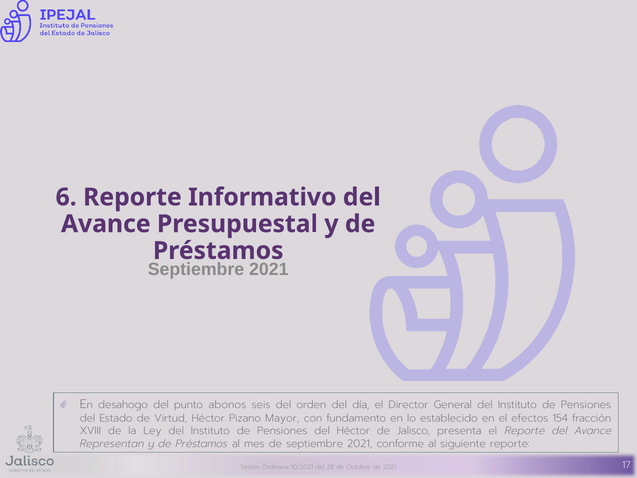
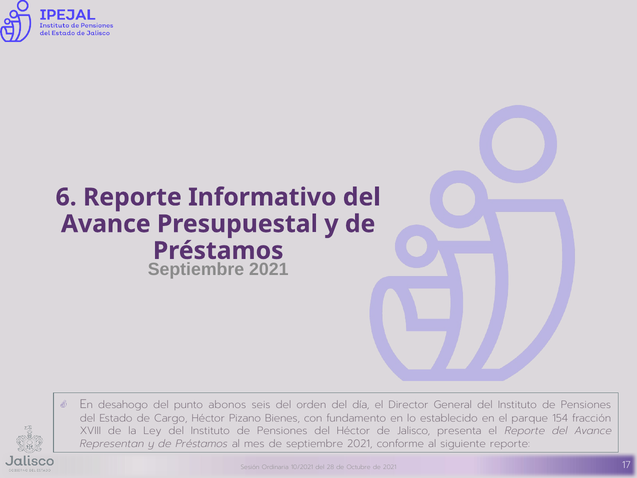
Virtud: Virtud -> Cargo
Mayor: Mayor -> Bienes
efectos: efectos -> parque
